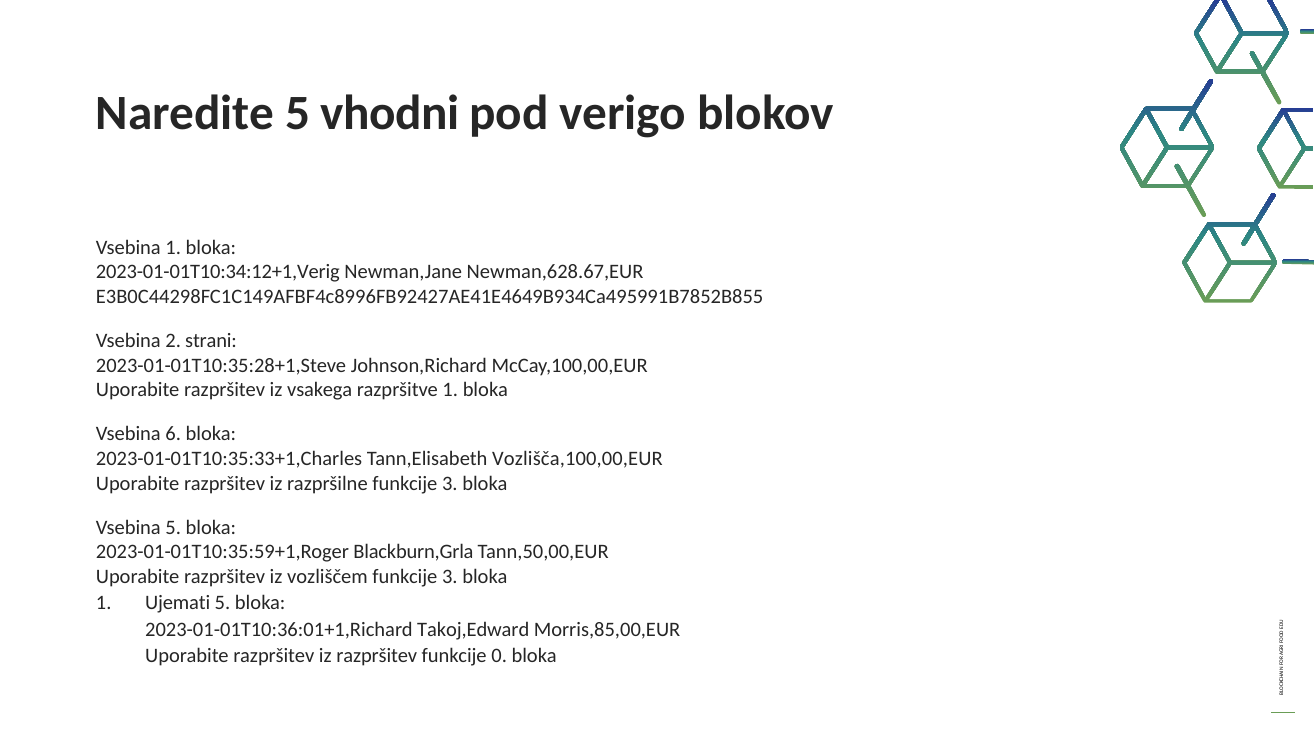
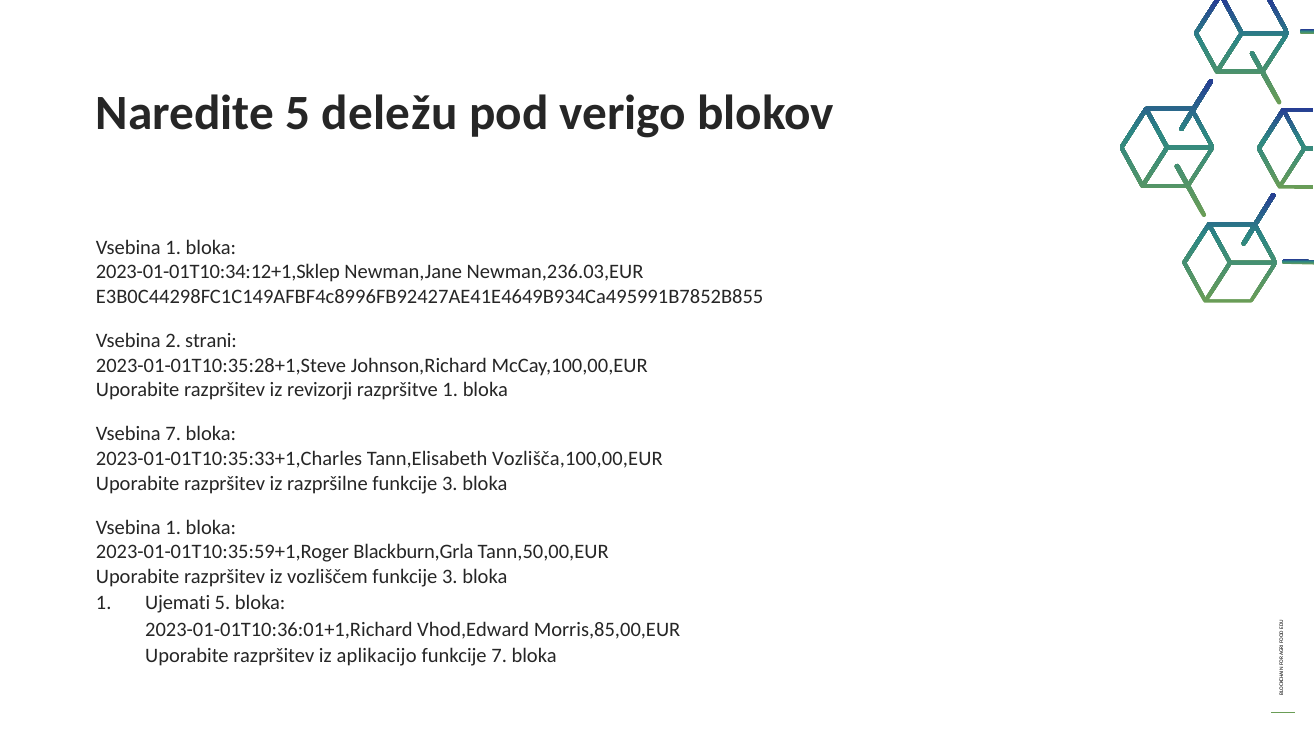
vhodni: vhodni -> deležu
2023-01-01T10:34:12+1,Verig: 2023-01-01T10:34:12+1,Verig -> 2023-01-01T10:34:12+1,Sklep
Newman,628.67,EUR: Newman,628.67,EUR -> Newman,236.03,EUR
vsakega: vsakega -> revizorji
Vsebina 6: 6 -> 7
5 at (173, 527): 5 -> 1
Takoj,Edward: Takoj,Edward -> Vhod,Edward
iz razpršitev: razpršitev -> aplikacijo
funkcije 0: 0 -> 7
